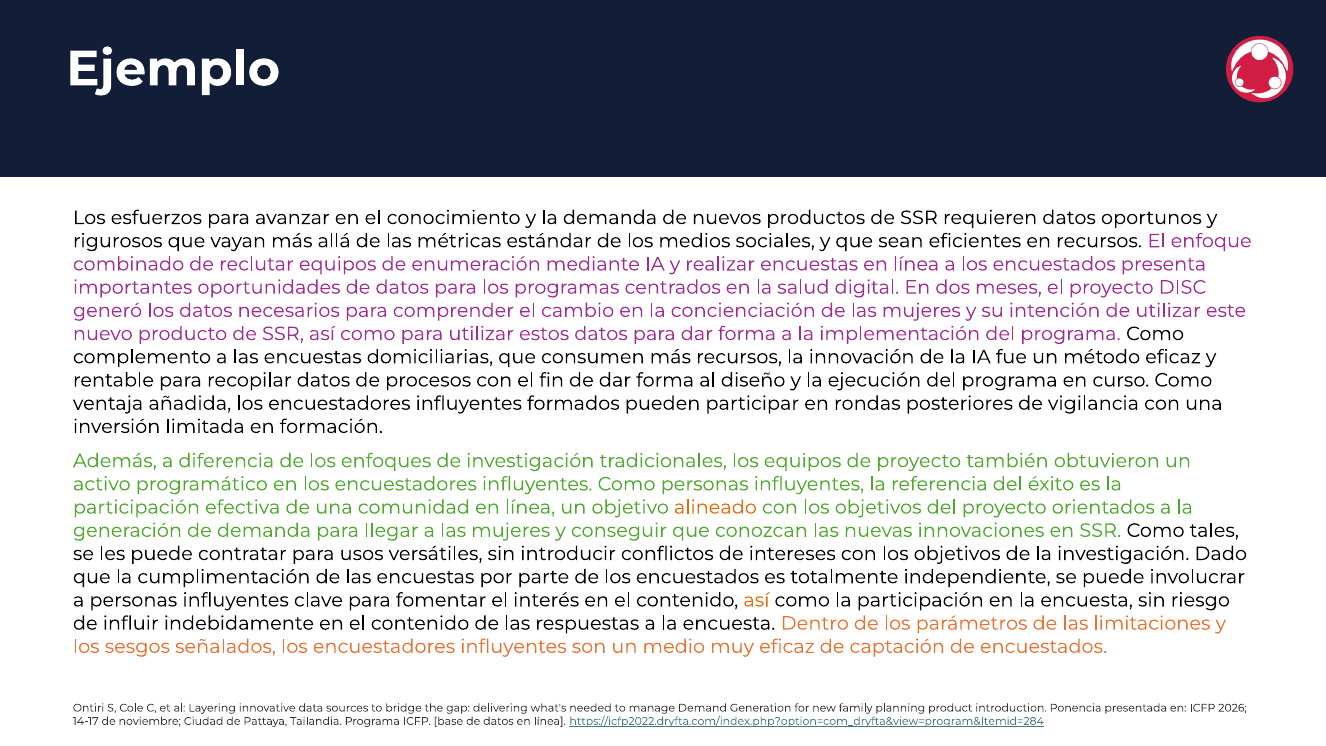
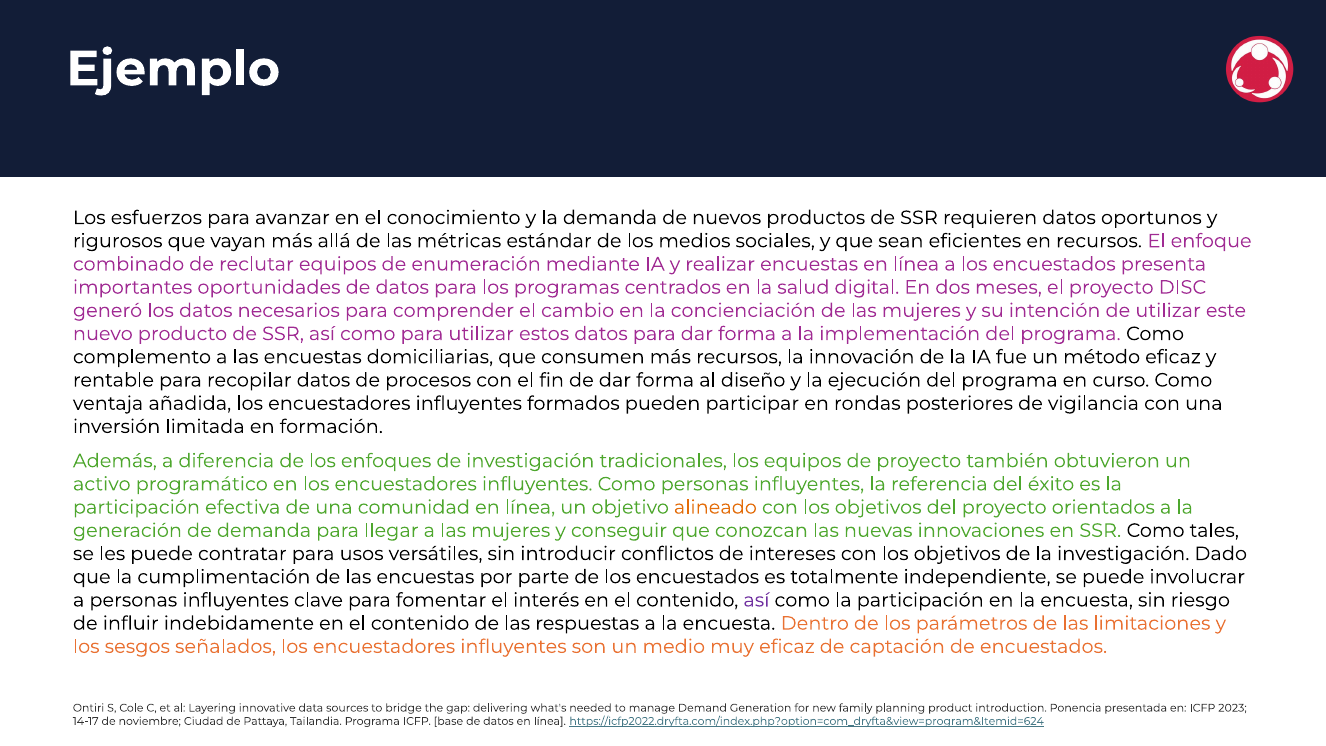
así at (756, 600) colour: orange -> purple
2026: 2026 -> 2023
https://icfp2022.dryfta.com/index.php?option=com_dryfta&view=program&Itemid=284: https://icfp2022.dryfta.com/index.php?option=com_dryfta&view=program&Itemid=284 -> https://icfp2022.dryfta.com/index.php?option=com_dryfta&view=program&Itemid=624
